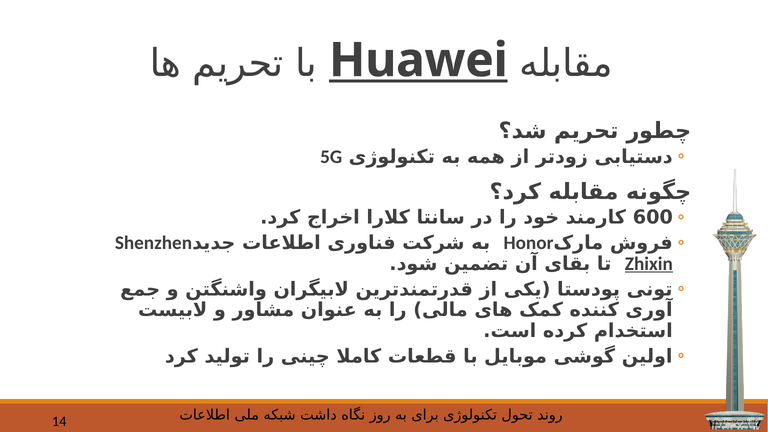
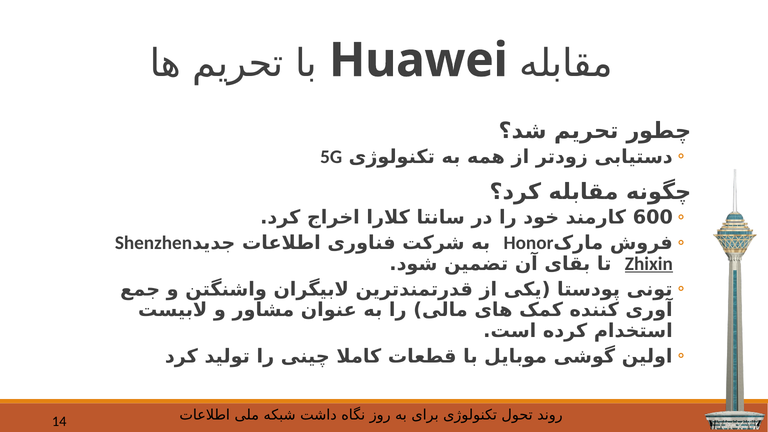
Huawei underline: present -> none
